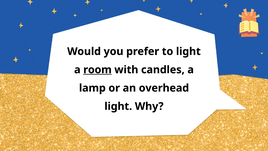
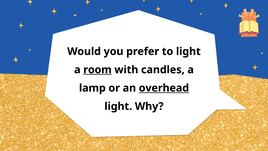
overhead underline: none -> present
